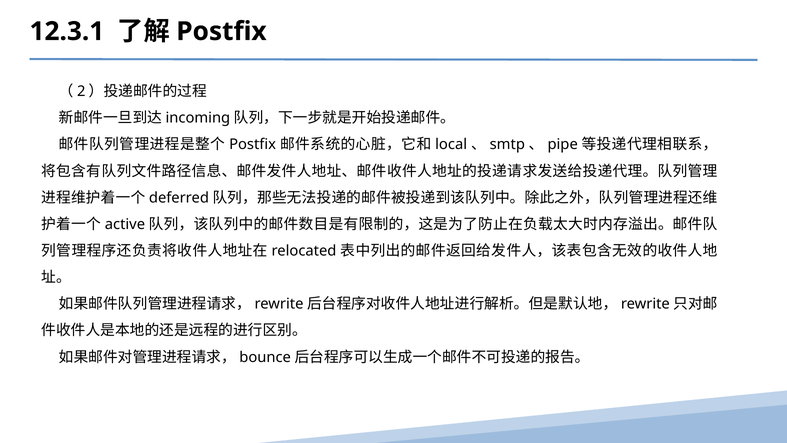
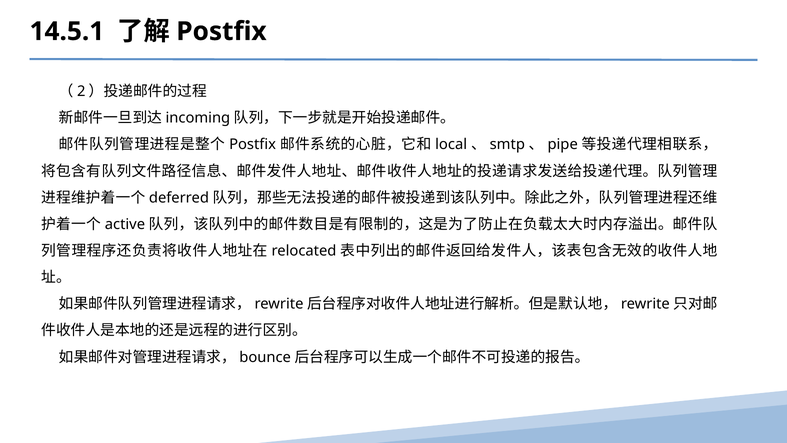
12.3.1: 12.3.1 -> 14.5.1
